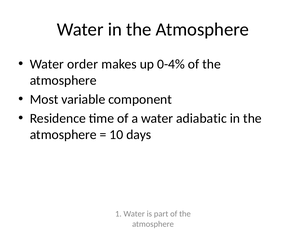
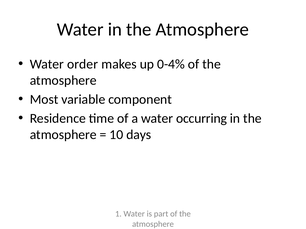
adiabatic: adiabatic -> occurring
